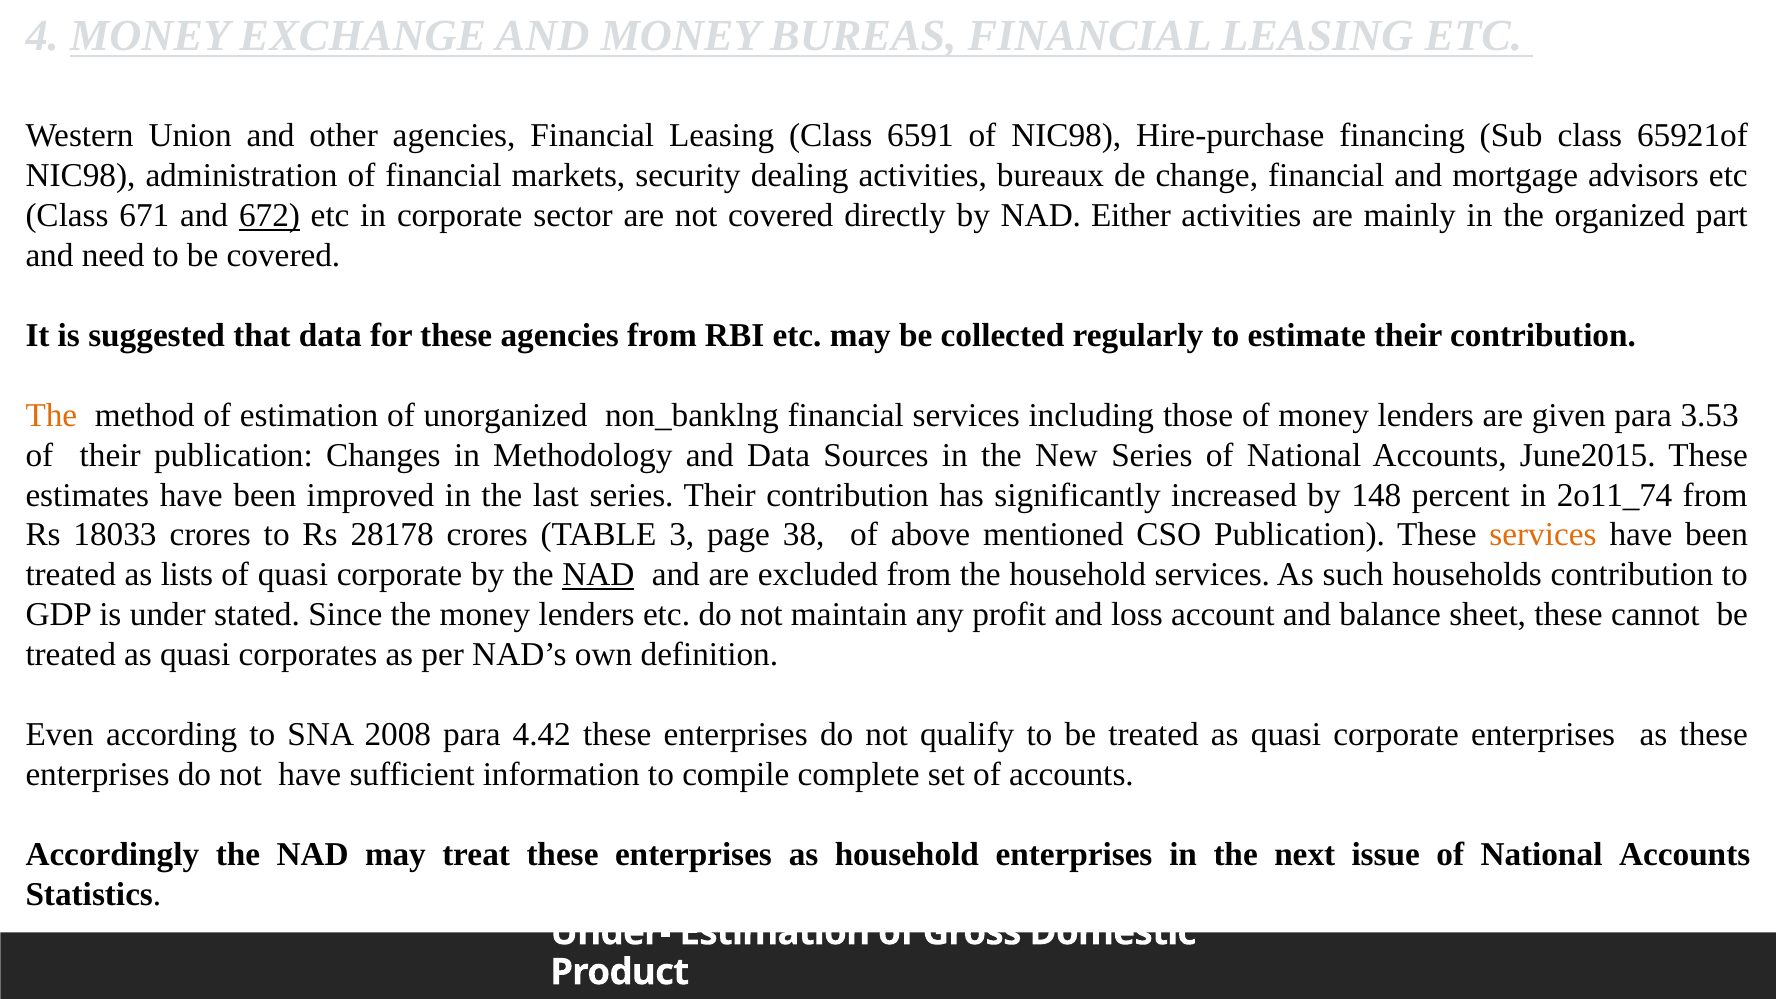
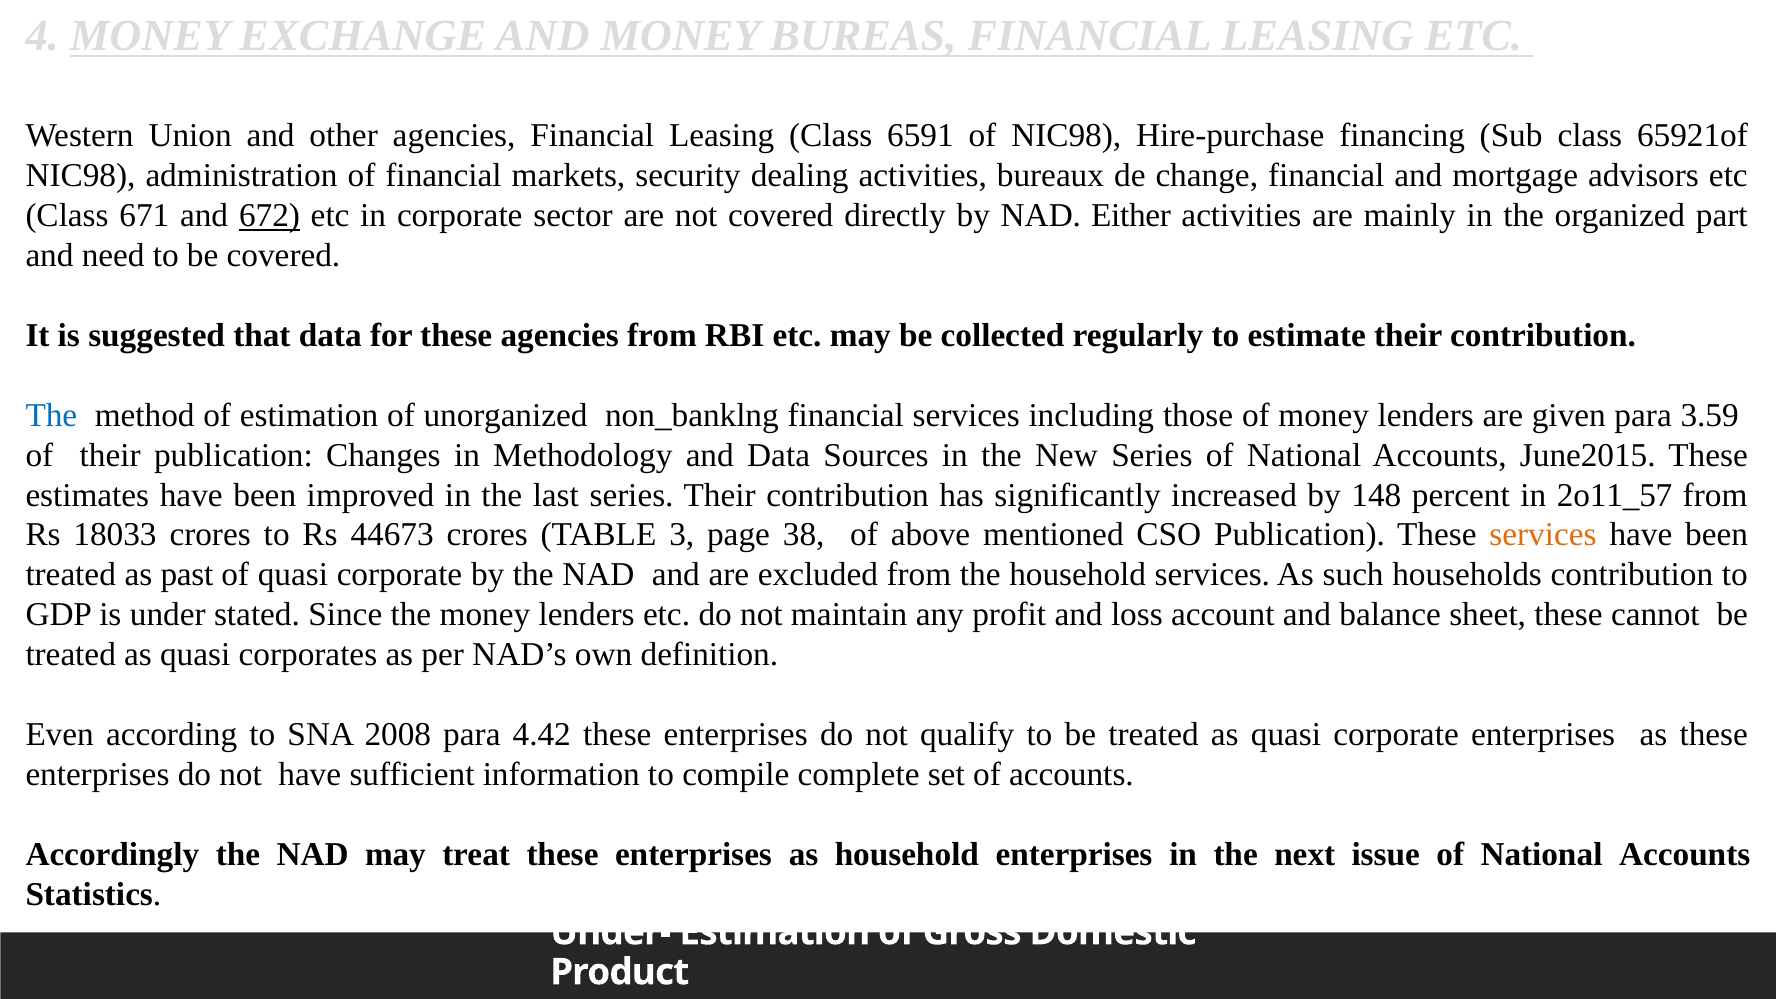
The at (51, 415) colour: orange -> blue
3.53: 3.53 -> 3.59
2o11_74: 2o11_74 -> 2o11_57
28178: 28178 -> 44673
lists: lists -> past
NAD at (598, 575) underline: present -> none
